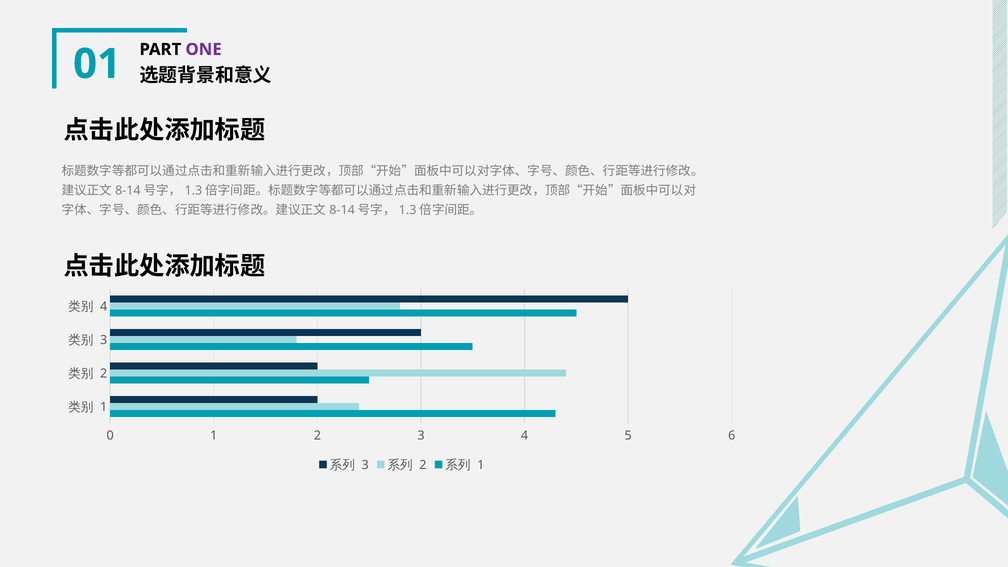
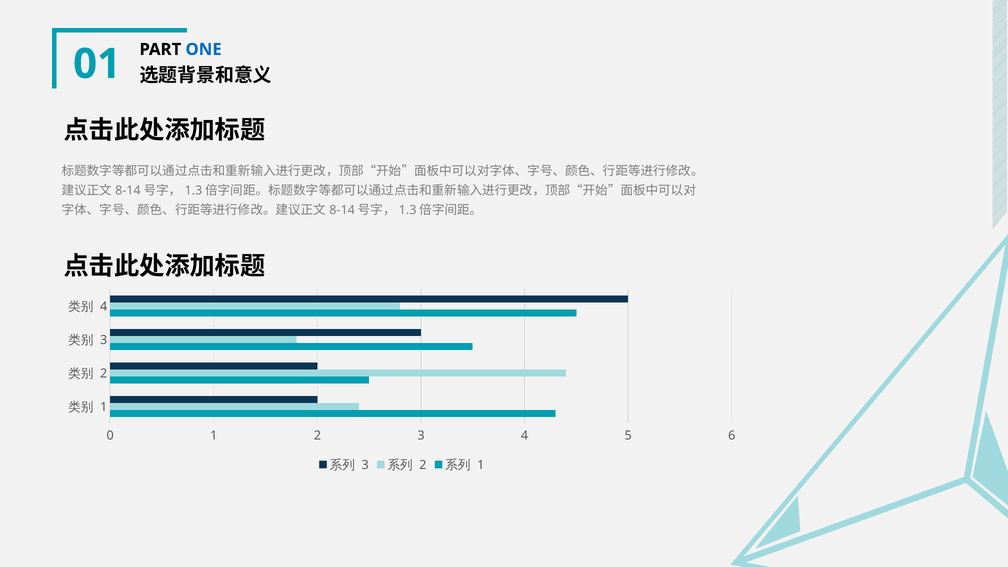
ONE colour: purple -> blue
